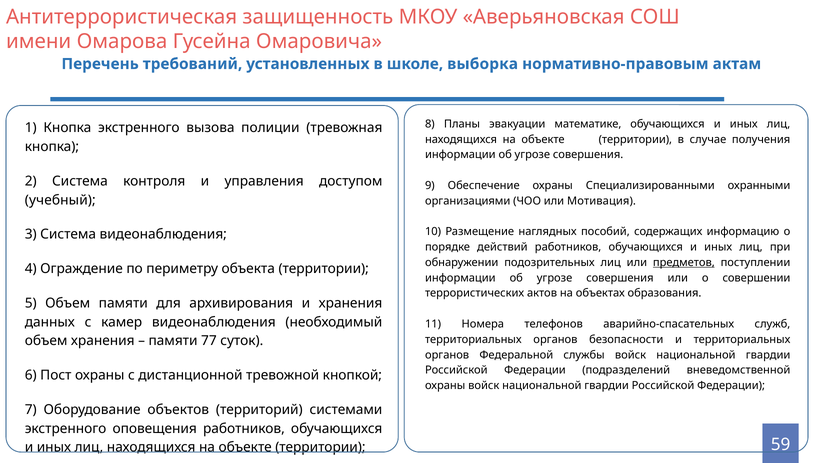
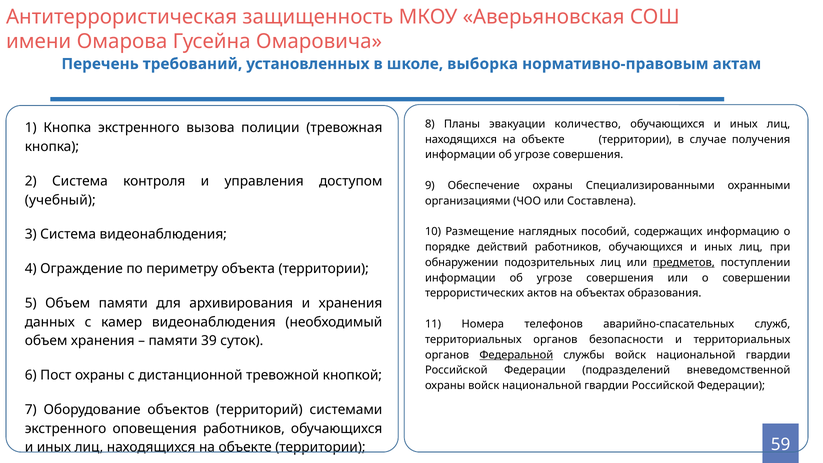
математике: математике -> количество
Мотивация: Мотивация -> Составлена
77: 77 -> 39
Федеральной underline: none -> present
